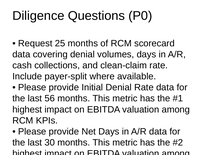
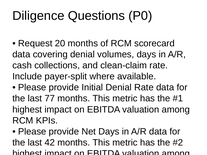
25: 25 -> 20
56: 56 -> 77
30: 30 -> 42
